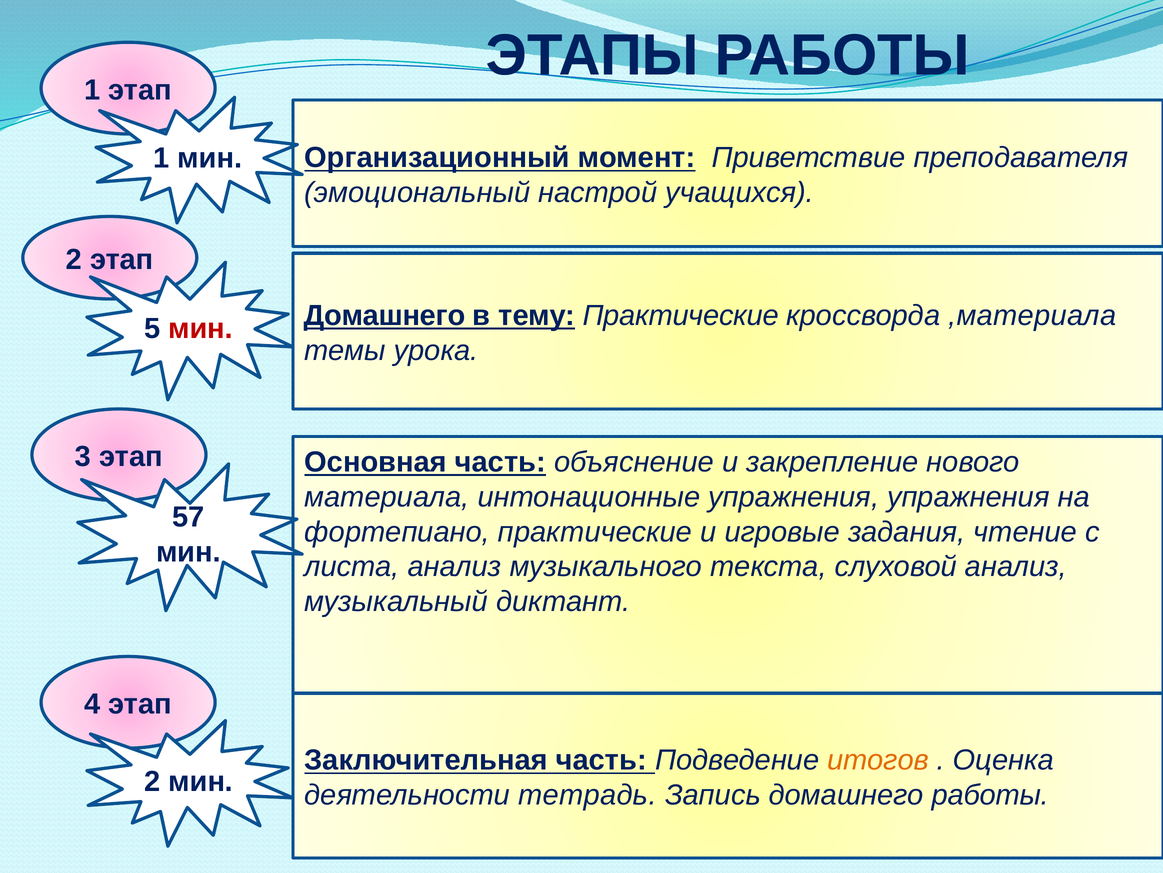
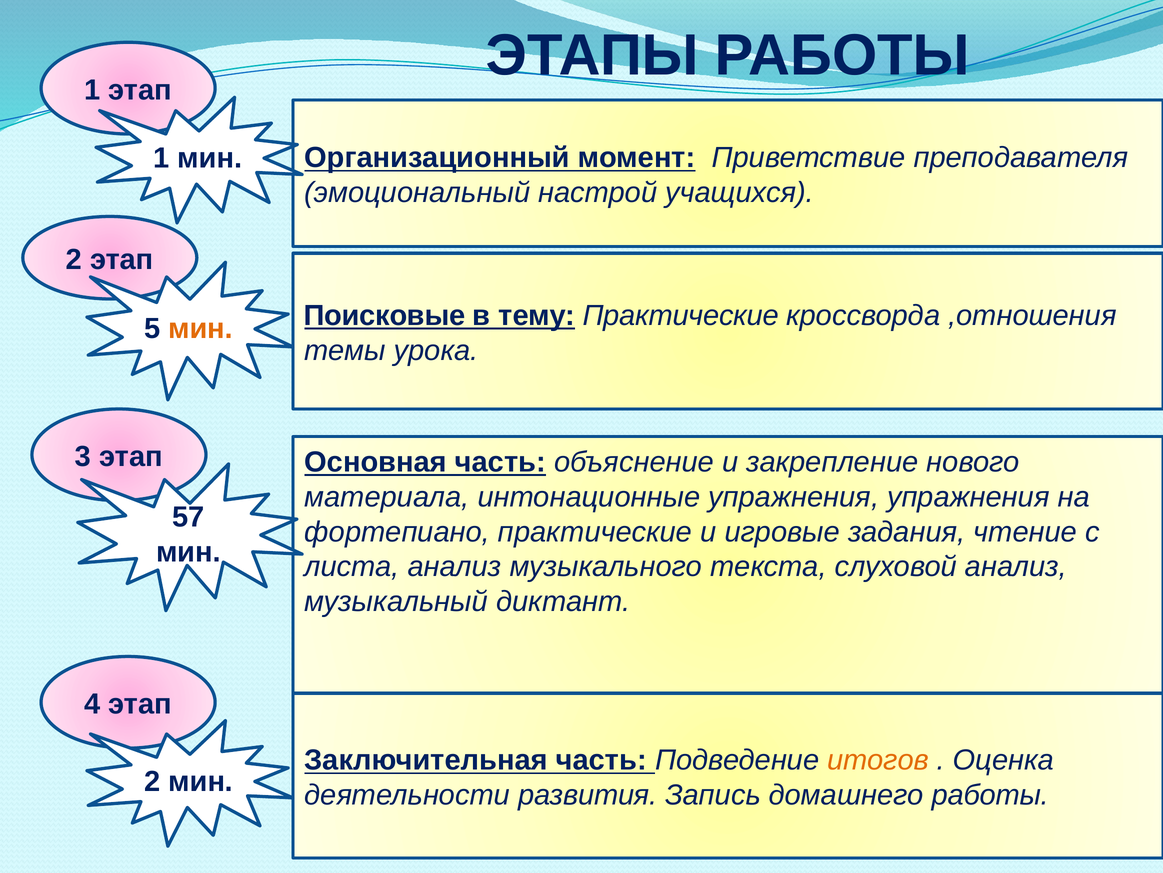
Домашнего at (385, 315): Домашнего -> Поисковые
,материала: ,материала -> ,отношения
мин at (201, 328) colour: red -> orange
тетрадь: тетрадь -> развития
